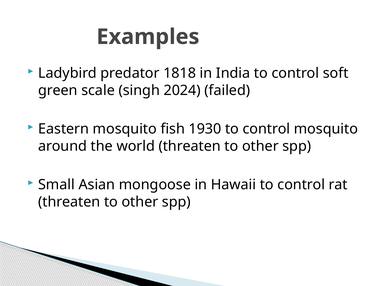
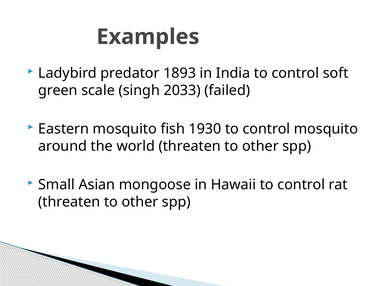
1818: 1818 -> 1893
2024: 2024 -> 2033
